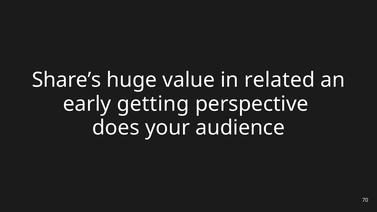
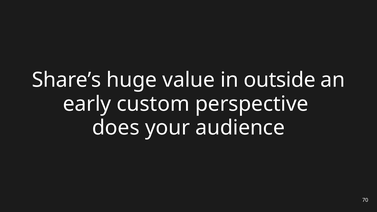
related: related -> outside
getting: getting -> custom
